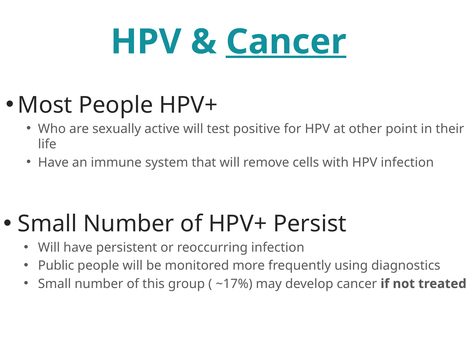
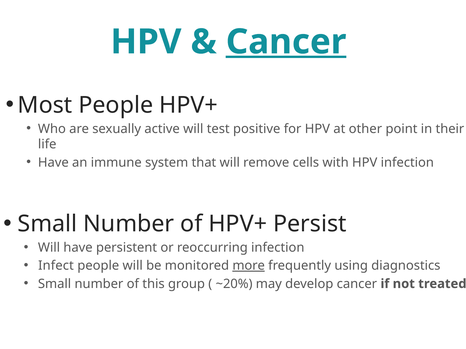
Public: Public -> Infect
more underline: none -> present
~17%: ~17% -> ~20%
